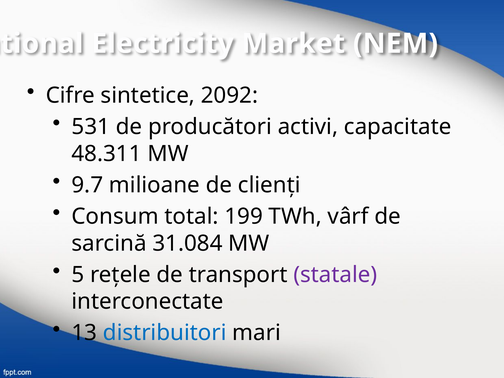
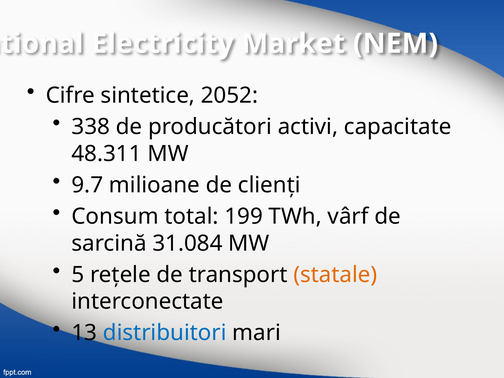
2092: 2092 -> 2052
531: 531 -> 338
statale colour: purple -> orange
